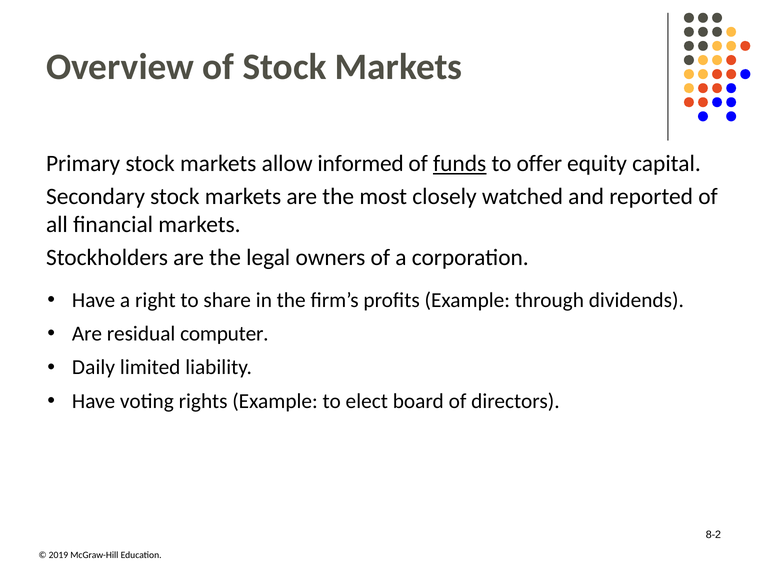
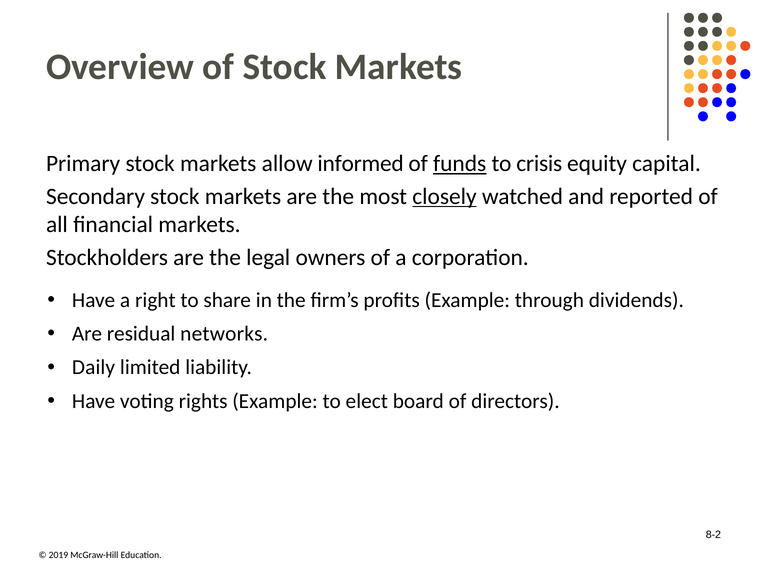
offer: offer -> crisis
closely underline: none -> present
computer: computer -> networks
